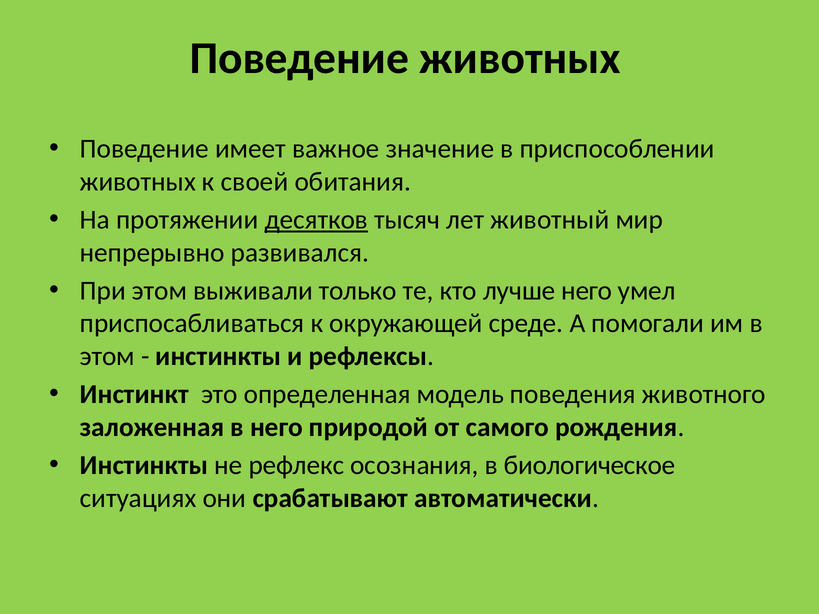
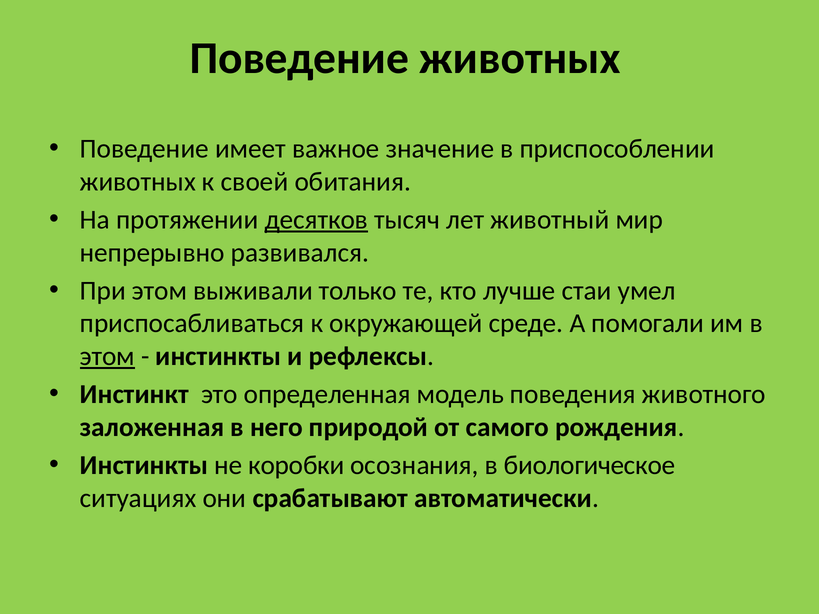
лучше него: него -> стаи
этом at (107, 356) underline: none -> present
рефлекс: рефлекс -> коробки
